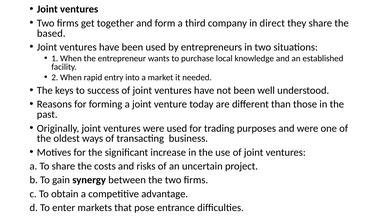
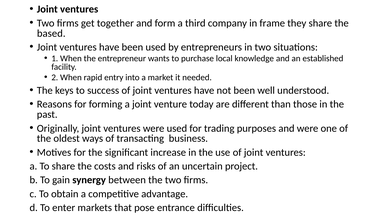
direct: direct -> frame
